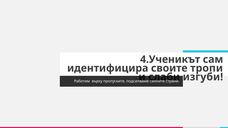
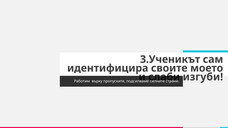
4.Ученикът: 4.Ученикът -> 3.Ученикът
тропи: тропи -> моето
